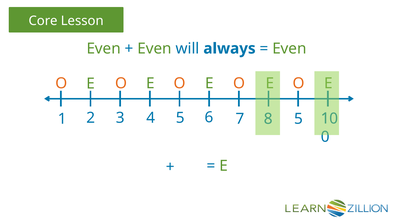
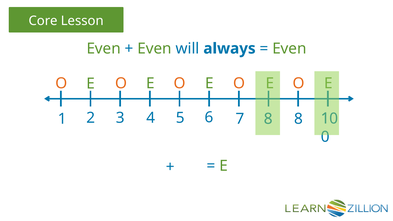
5 at (298, 119): 5 -> 8
